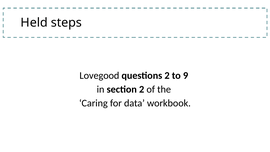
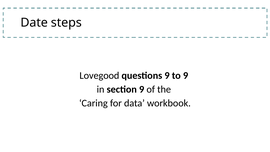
Held: Held -> Date
questions 2: 2 -> 9
section 2: 2 -> 9
